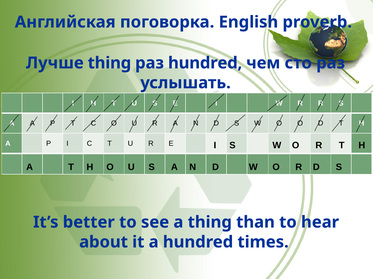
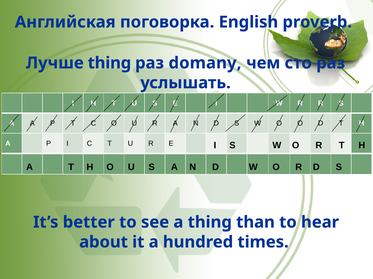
раз hundred: hundred -> domany
